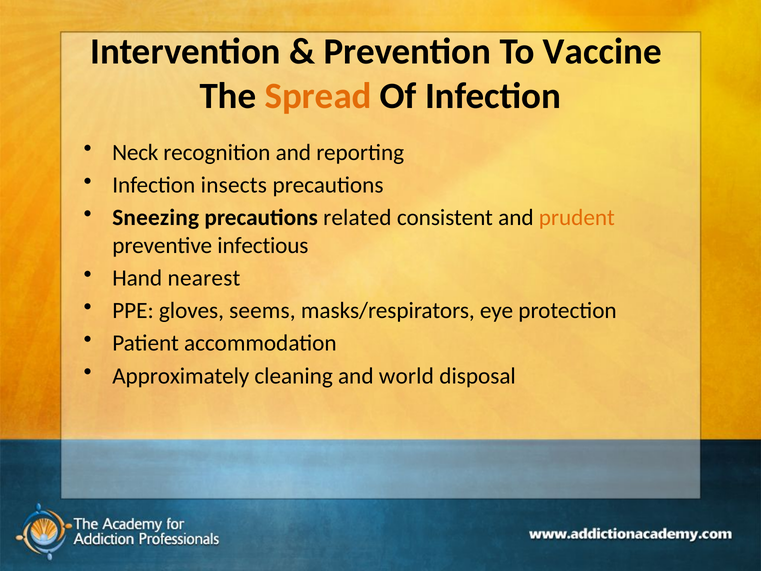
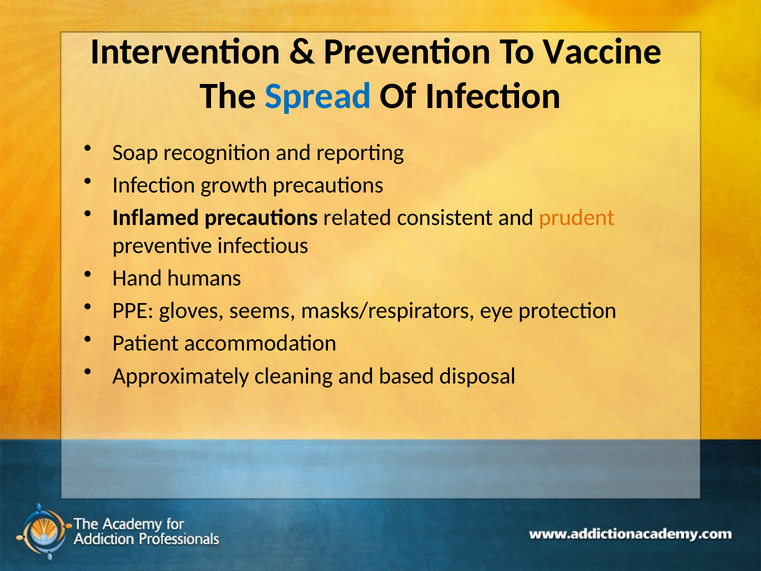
Spread colour: orange -> blue
Neck: Neck -> Soap
insects: insects -> growth
Sneezing: Sneezing -> Inflamed
nearest: nearest -> humans
world: world -> based
